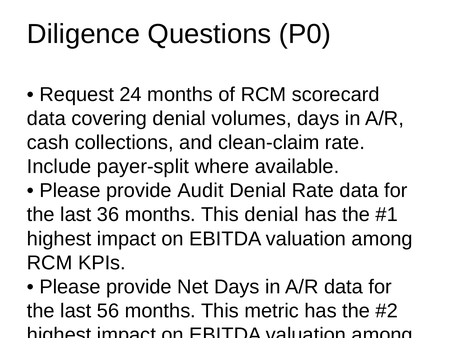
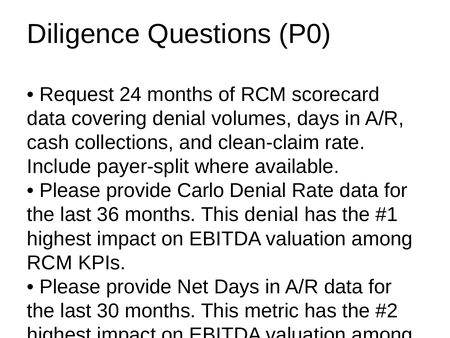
Audit: Audit -> Carlo
56: 56 -> 30
